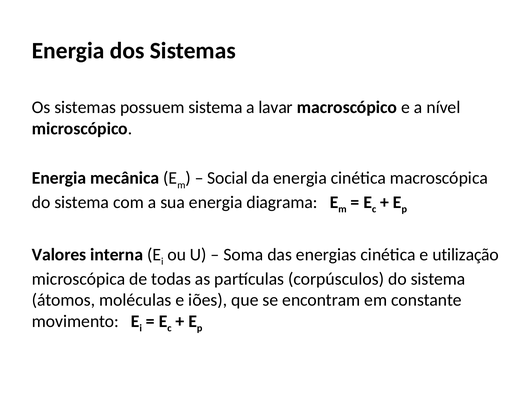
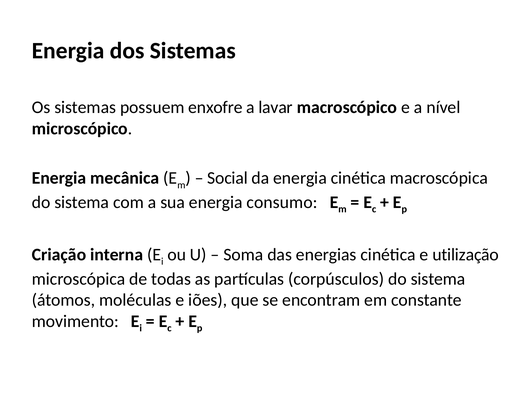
possuem sistema: sistema -> enxofre
diagrama: diagrama -> consumo
Valores: Valores -> Criação
